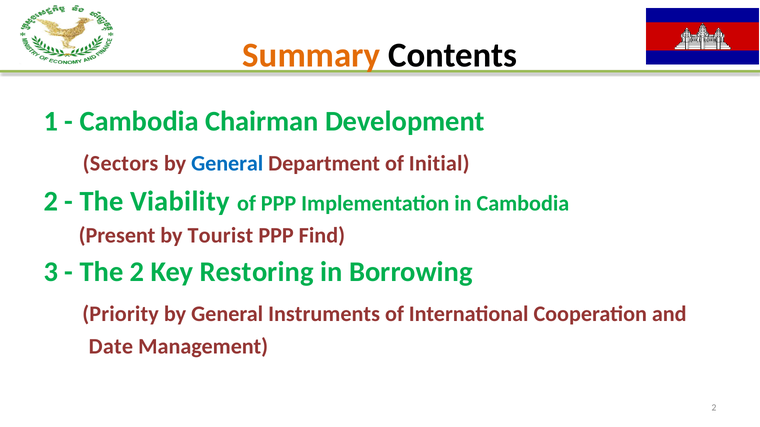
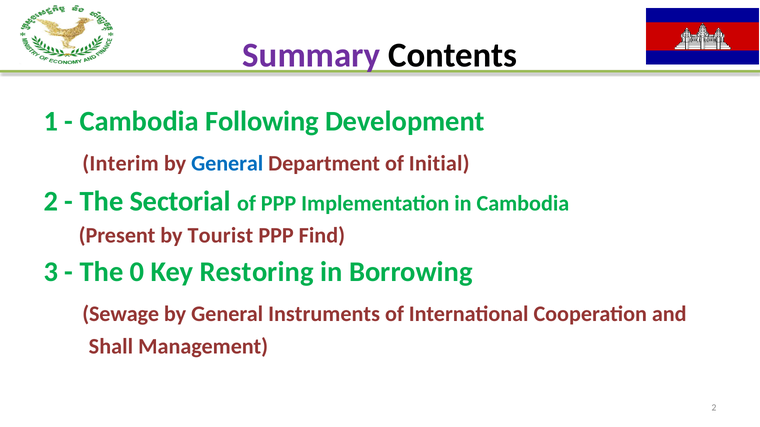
Summary colour: orange -> purple
Chairman: Chairman -> Following
Sectors: Sectors -> Interim
Viability: Viability -> Sectorial
The 2: 2 -> 0
Priority: Priority -> Sewage
Date: Date -> Shall
